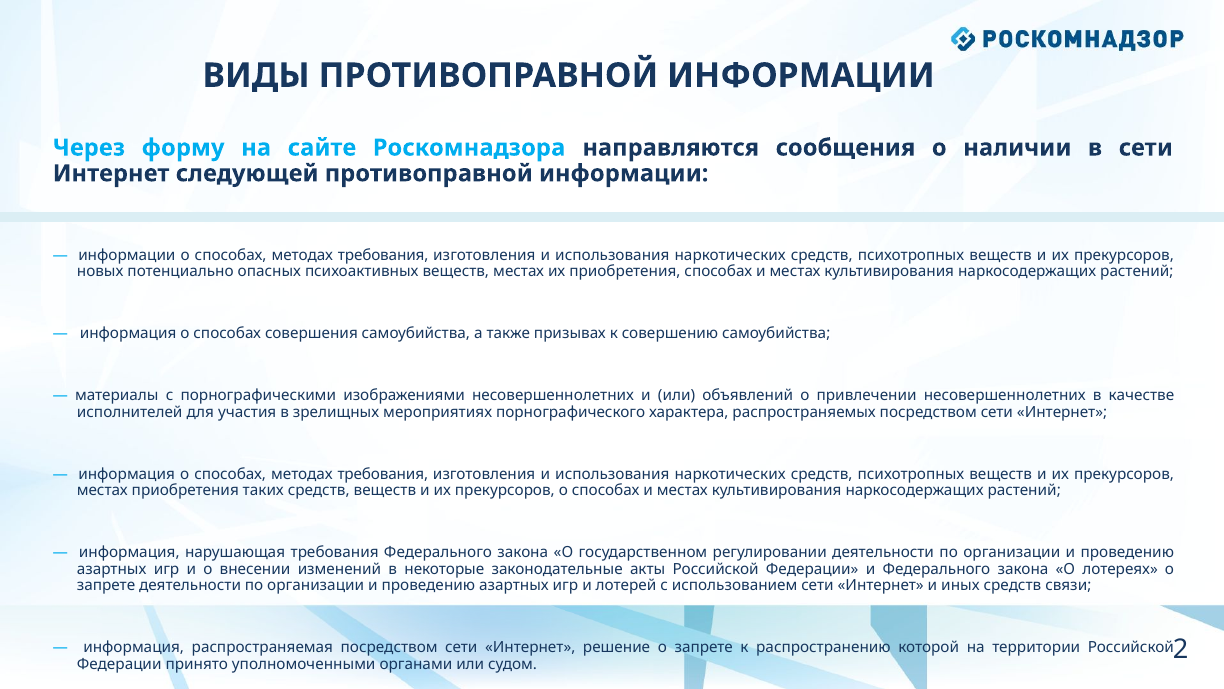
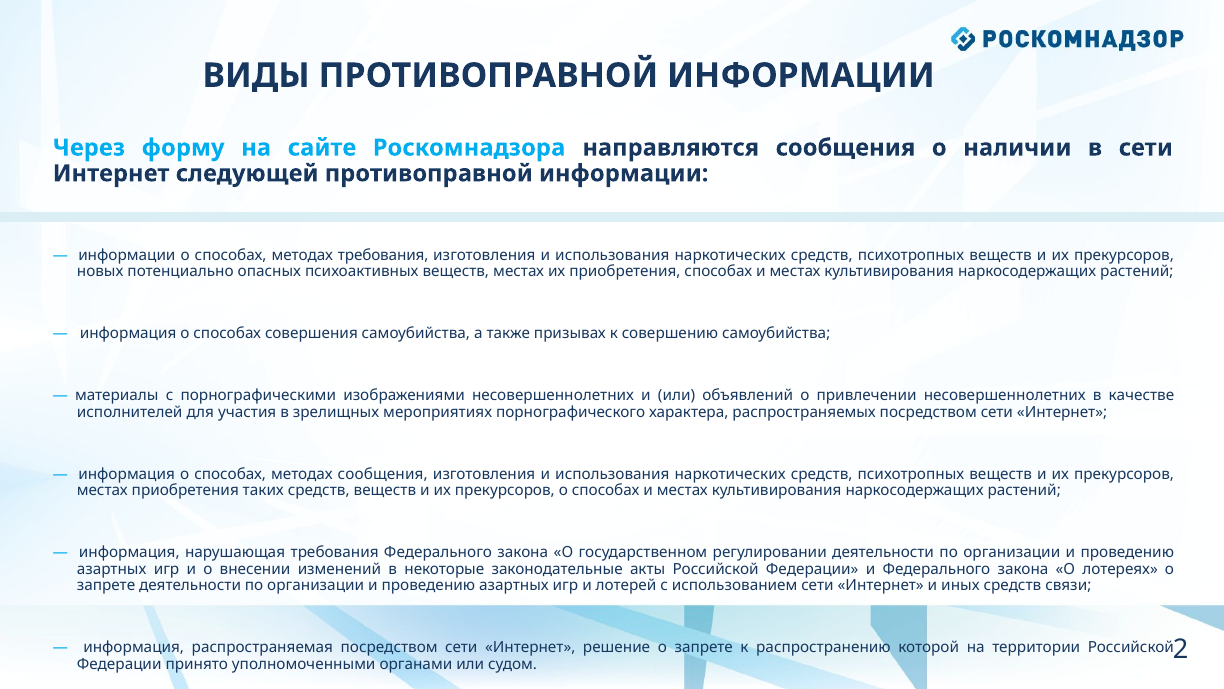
требования at (383, 474): требования -> сообщения
